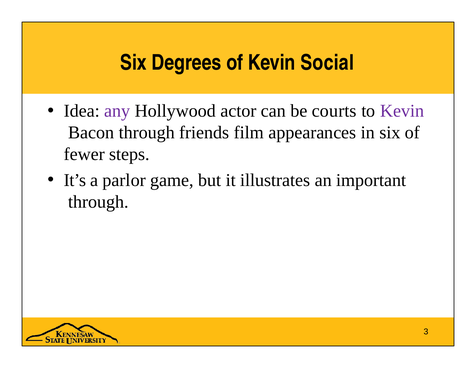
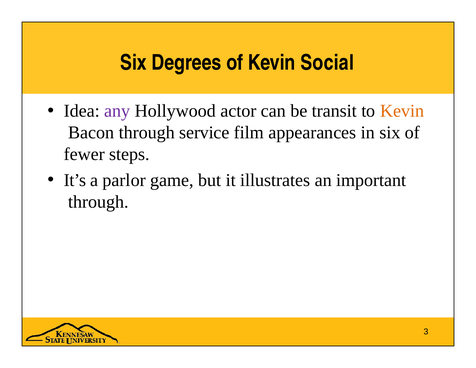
courts: courts -> transit
Kevin at (402, 111) colour: purple -> orange
friends: friends -> service
